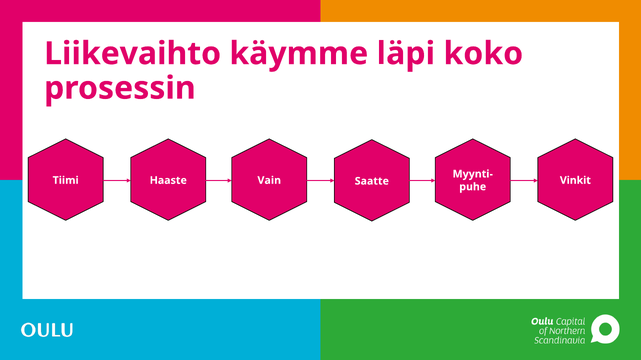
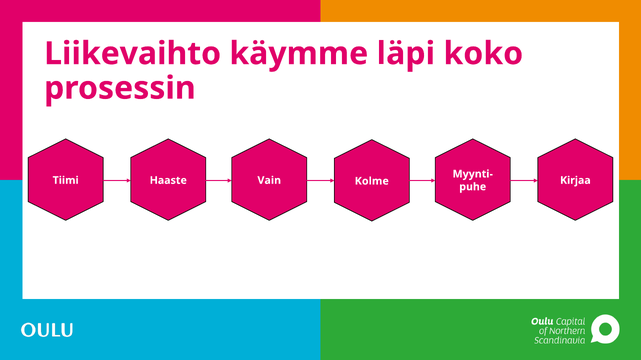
Saatte: Saatte -> Kolme
Vinkit: Vinkit -> Kirjaa
